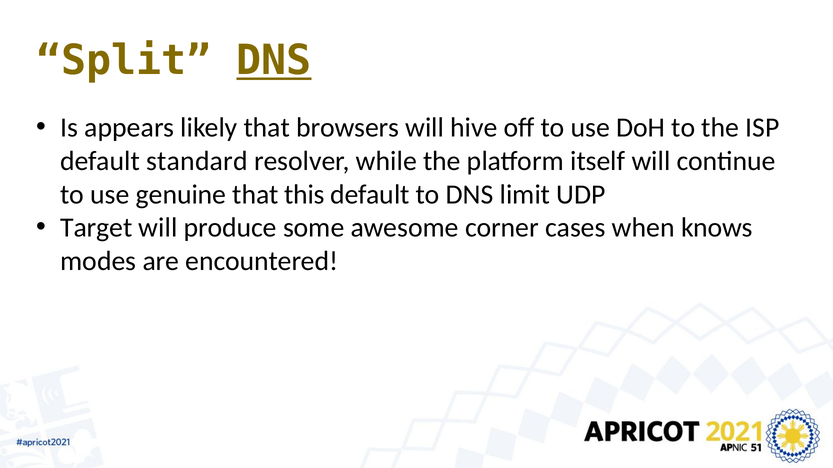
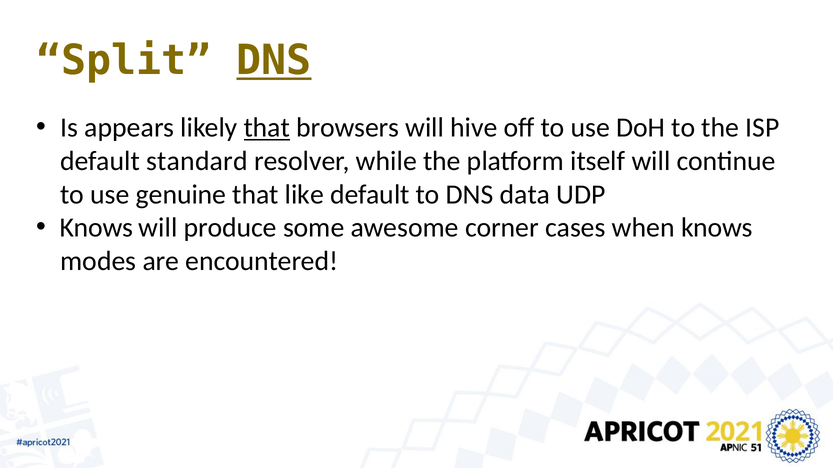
that at (267, 128) underline: none -> present
this: this -> like
limit: limit -> data
Target at (96, 228): Target -> Knows
